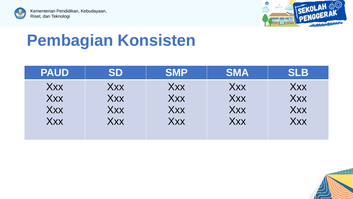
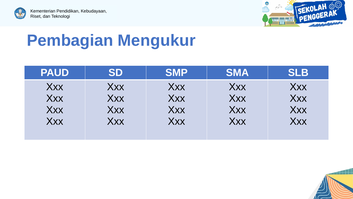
Konsisten: Konsisten -> Mengukur
